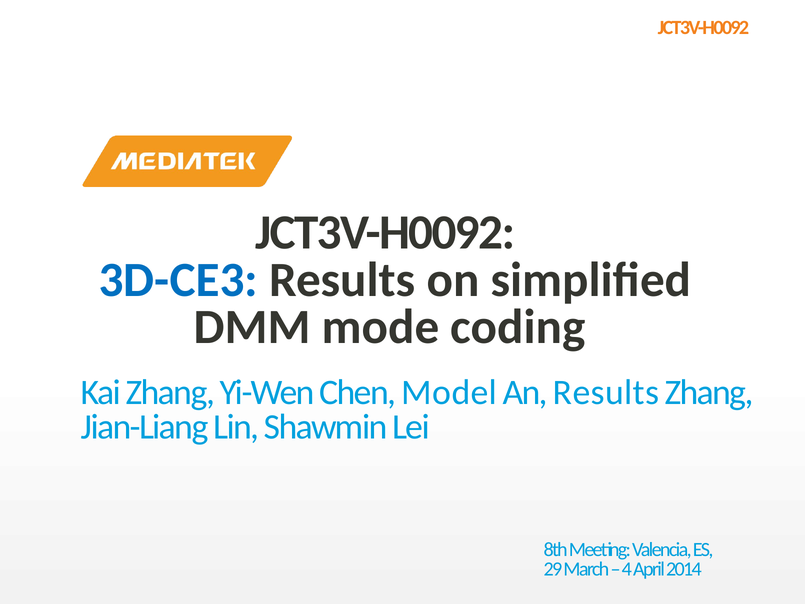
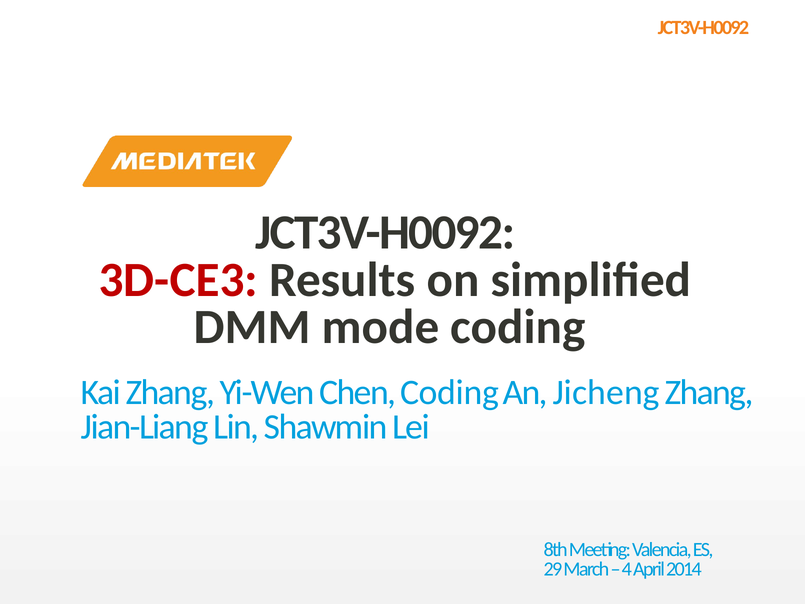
3D-CE3 colour: blue -> red
Chen Model: Model -> Coding
An Results: Results -> Jicheng
